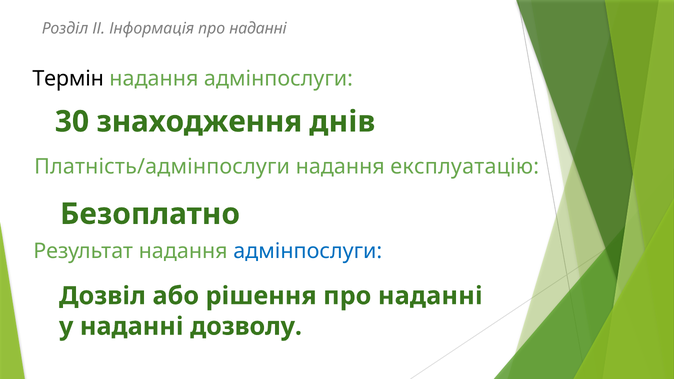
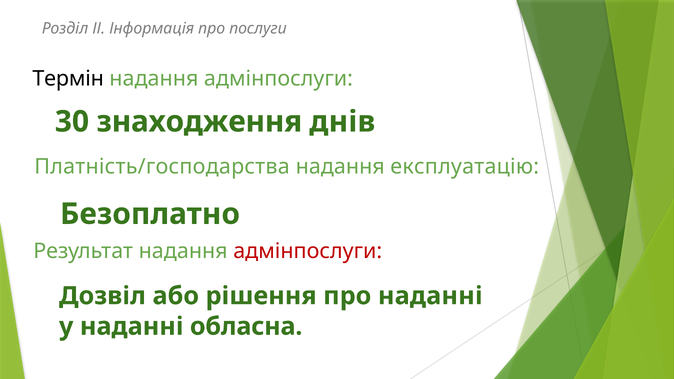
Інформація про наданні: наданні -> послуги
Платність/адмінпослуги: Платність/адмінпослуги -> Платність/господарства
адмінпослуги at (308, 251) colour: blue -> red
дозволу: дозволу -> обласна
